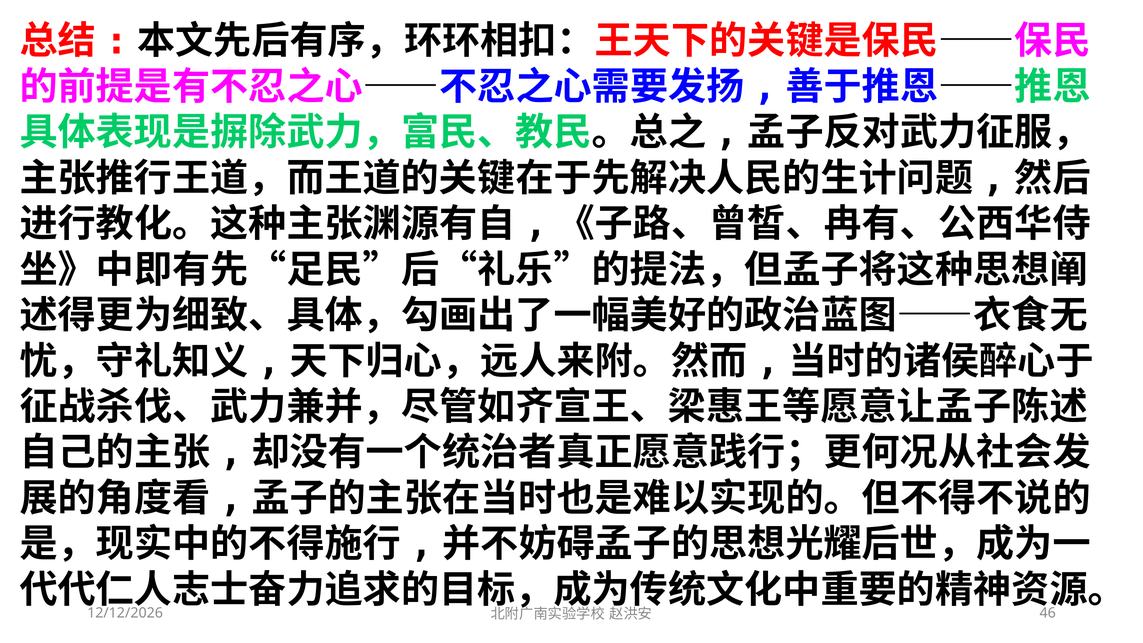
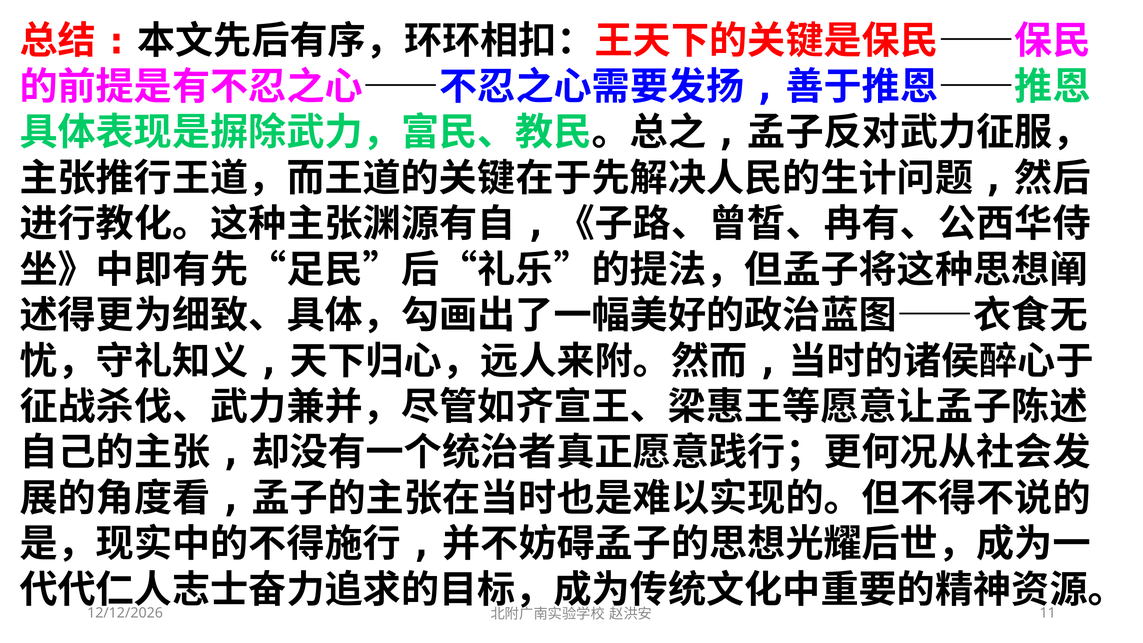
46: 46 -> 11
